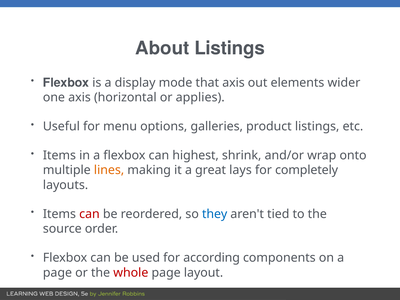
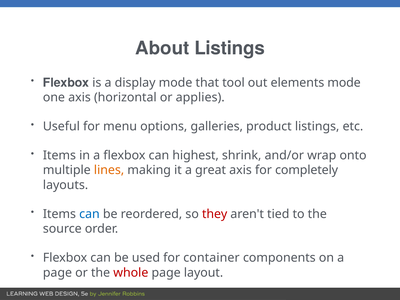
that axis: axis -> tool
elements wider: wider -> mode
great lays: lays -> axis
can at (89, 214) colour: red -> blue
they colour: blue -> red
according: according -> container
